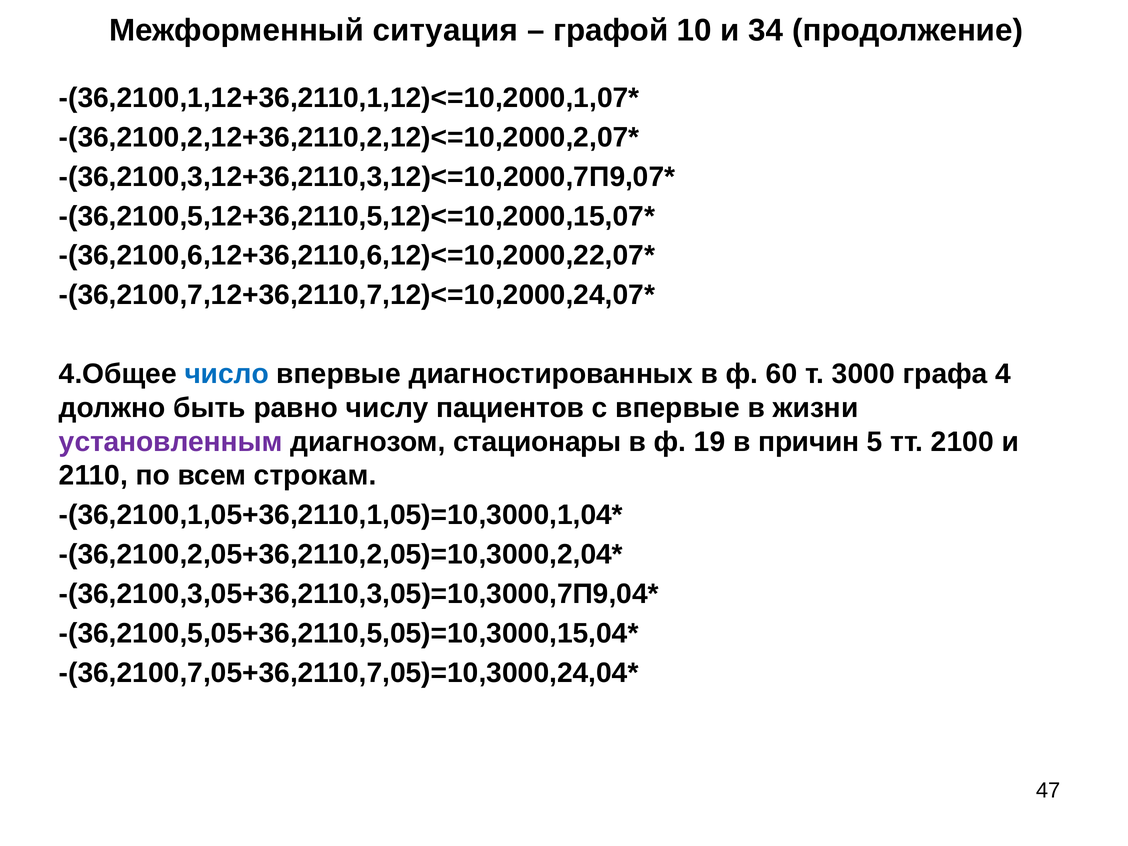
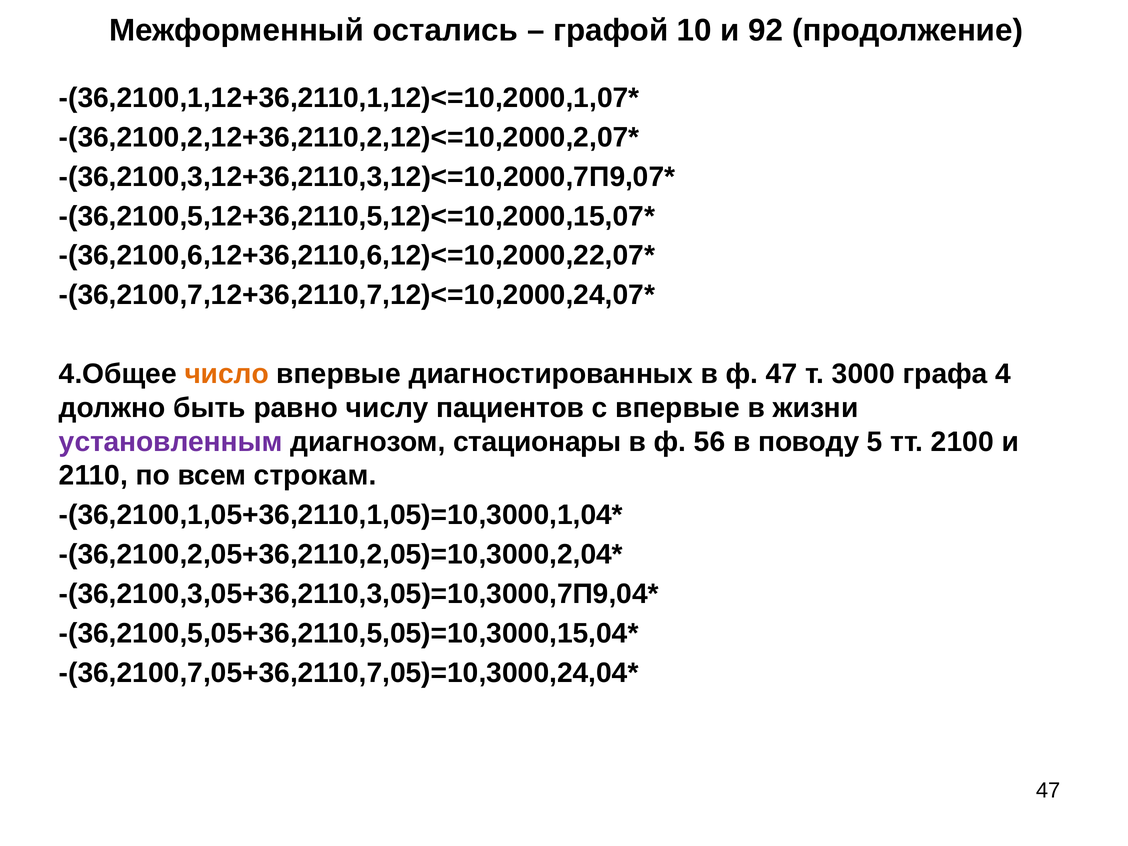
ситуация: ситуация -> остались
34: 34 -> 92
число colour: blue -> orange
ф 60: 60 -> 47
19: 19 -> 56
причин: причин -> поводу
